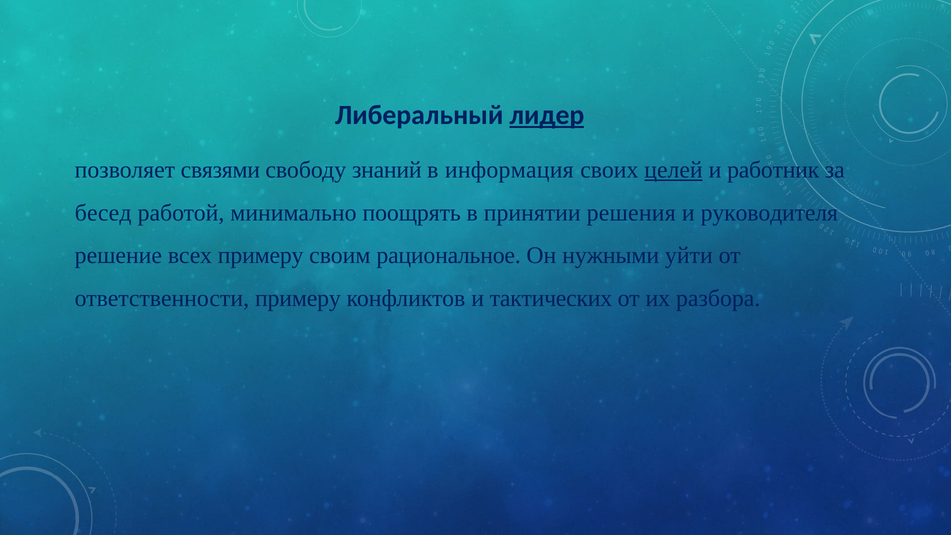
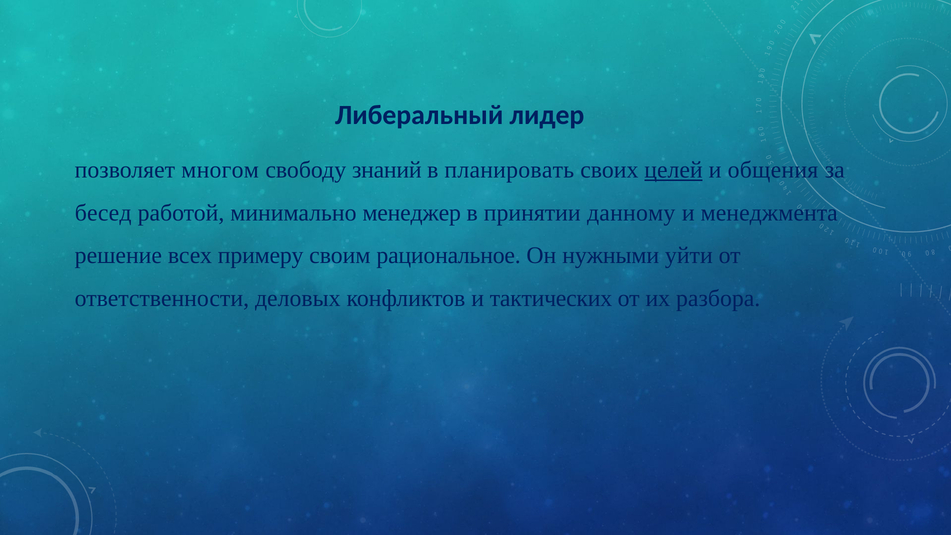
лидер underline: present -> none
связями: связями -> многом
информация: информация -> планировать
работник: работник -> общения
поощрять: поощрять -> менеджер
решения: решения -> данному
руководителя: руководителя -> менеджмента
ответственности примеру: примеру -> деловых
